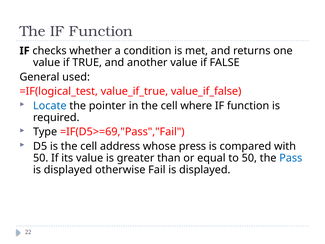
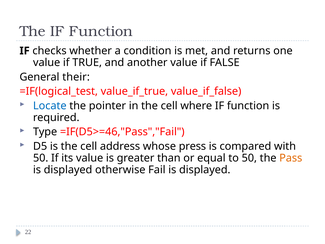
used: used -> their
=IF(D5>=69,"Pass","Fail: =IF(D5>=69,"Pass","Fail -> =IF(D5>=46,"Pass","Fail
Pass colour: blue -> orange
